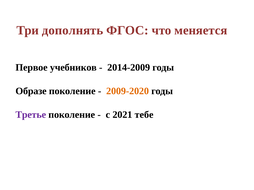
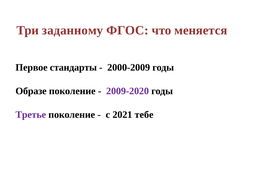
дополнять: дополнять -> заданному
учебников: учебников -> стандарты
2014-2009: 2014-2009 -> 2000-2009
2009-2020 colour: orange -> purple
